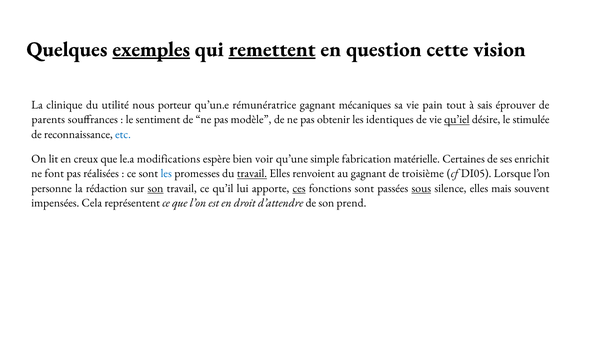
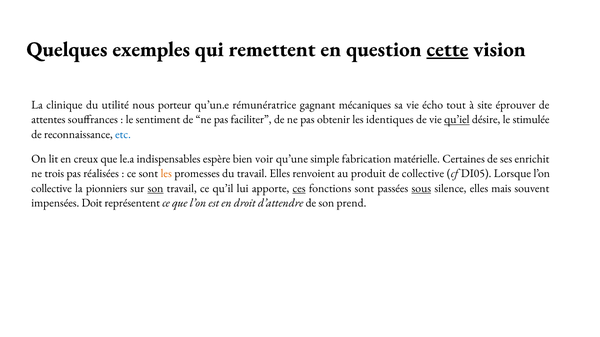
exemples underline: present -> none
remettent underline: present -> none
cette underline: none -> present
pain: pain -> écho
sais: sais -> site
parents: parents -> attentes
modèle: modèle -> faciliter
modifications: modifications -> indispensables
font: font -> trois
les at (166, 174) colour: blue -> orange
travail at (252, 174) underline: present -> none
au gagnant: gagnant -> produit
de troisième: troisième -> collective
personne at (52, 189): personne -> collective
rédaction: rédaction -> pionniers
Cela: Cela -> Doit
